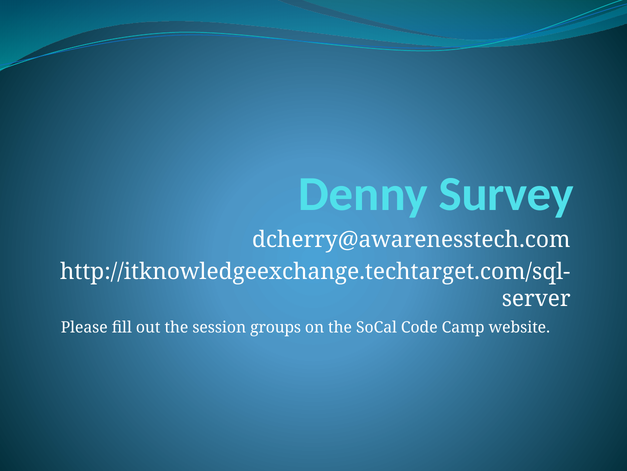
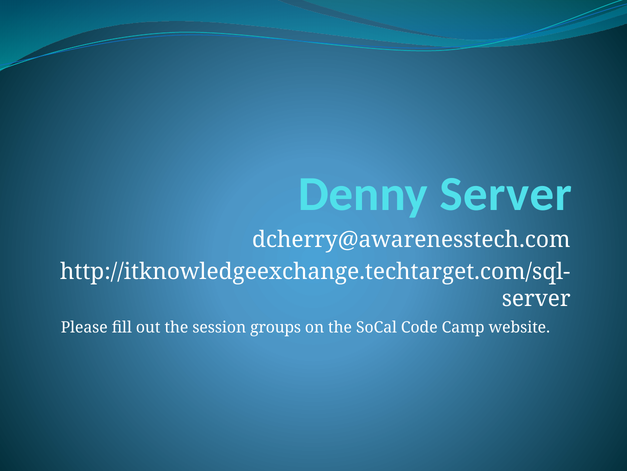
Denny Survey: Survey -> Server
